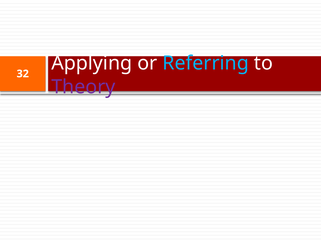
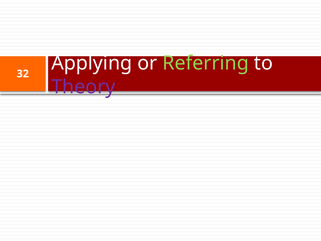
Referring colour: light blue -> light green
